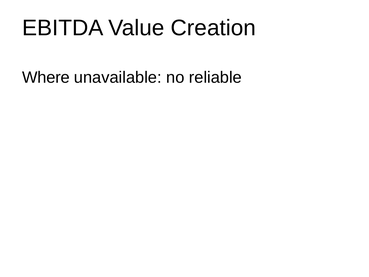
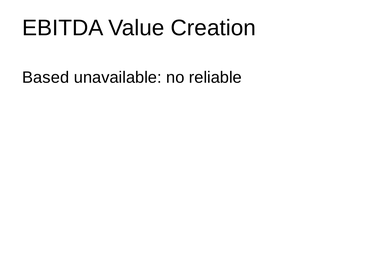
Where: Where -> Based
